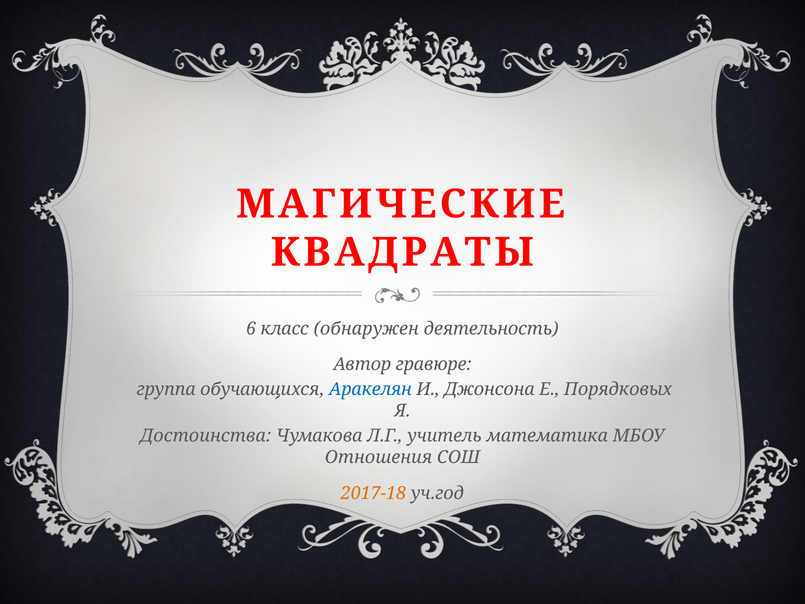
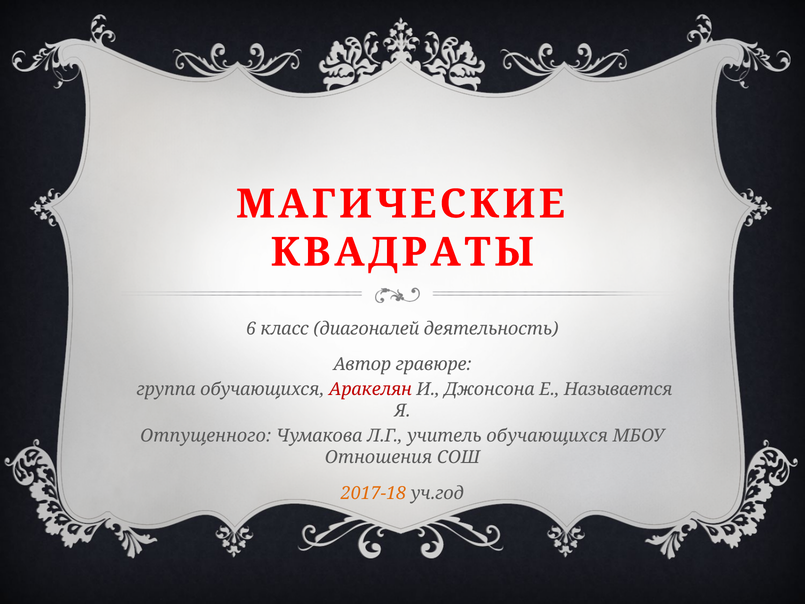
обнаружен: обнаружен -> диагоналей
Аракелян colour: blue -> red
Порядковых: Порядковых -> Называется
Достоинства: Достоинства -> Отпущенного
учитель математика: математика -> обучающихся
